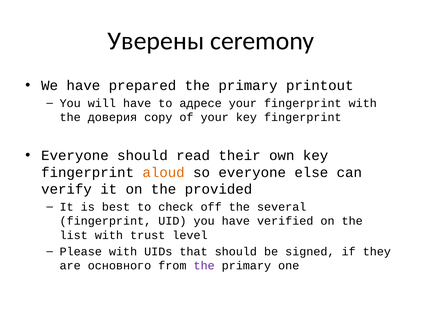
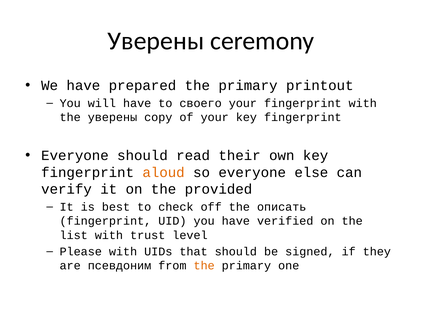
адресе: адресе -> своего
the доверия: доверия -> уверены
several: several -> описать
основного: основного -> псевдоним
the at (204, 265) colour: purple -> orange
